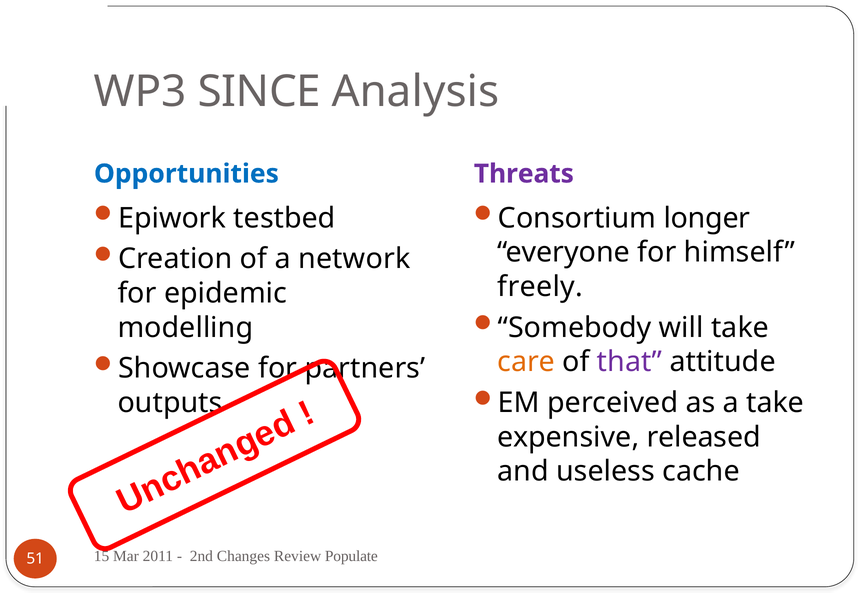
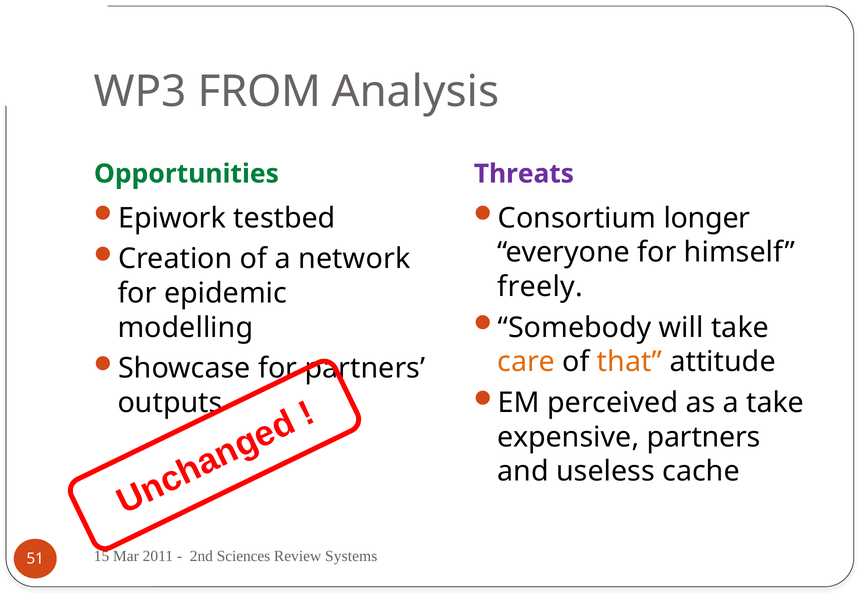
SINCE: SINCE -> FROM
Opportunities colour: blue -> green
that colour: purple -> orange
expensive released: released -> partners
Changes: Changes -> Sciences
Populate: Populate -> Systems
